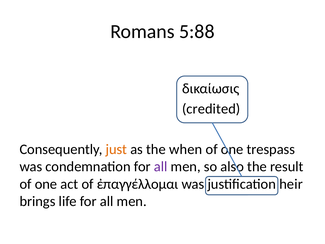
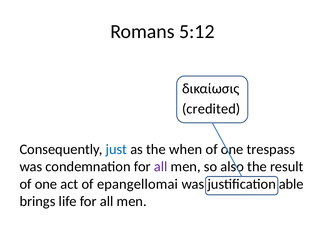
5:88: 5:88 -> 5:12
just colour: orange -> blue
ἐπαγγέλλομαι: ἐπαγγέλλομαι -> epangellomai
heir: heir -> able
